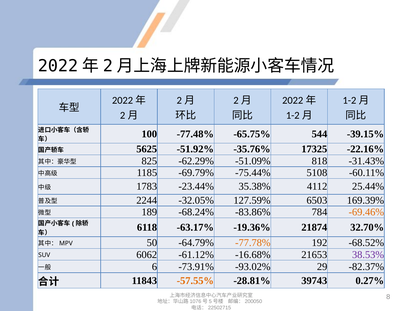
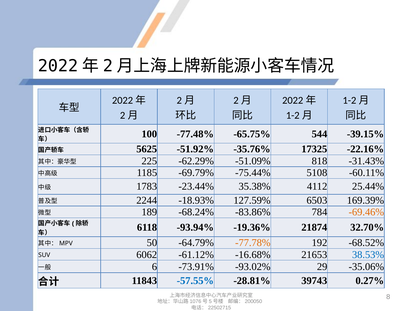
825: 825 -> 225
-32.05%: -32.05% -> -18.93%
-63.17%: -63.17% -> -93.94%
38.53% colour: purple -> blue
-82.37%: -82.37% -> -35.06%
-57.55% colour: orange -> blue
